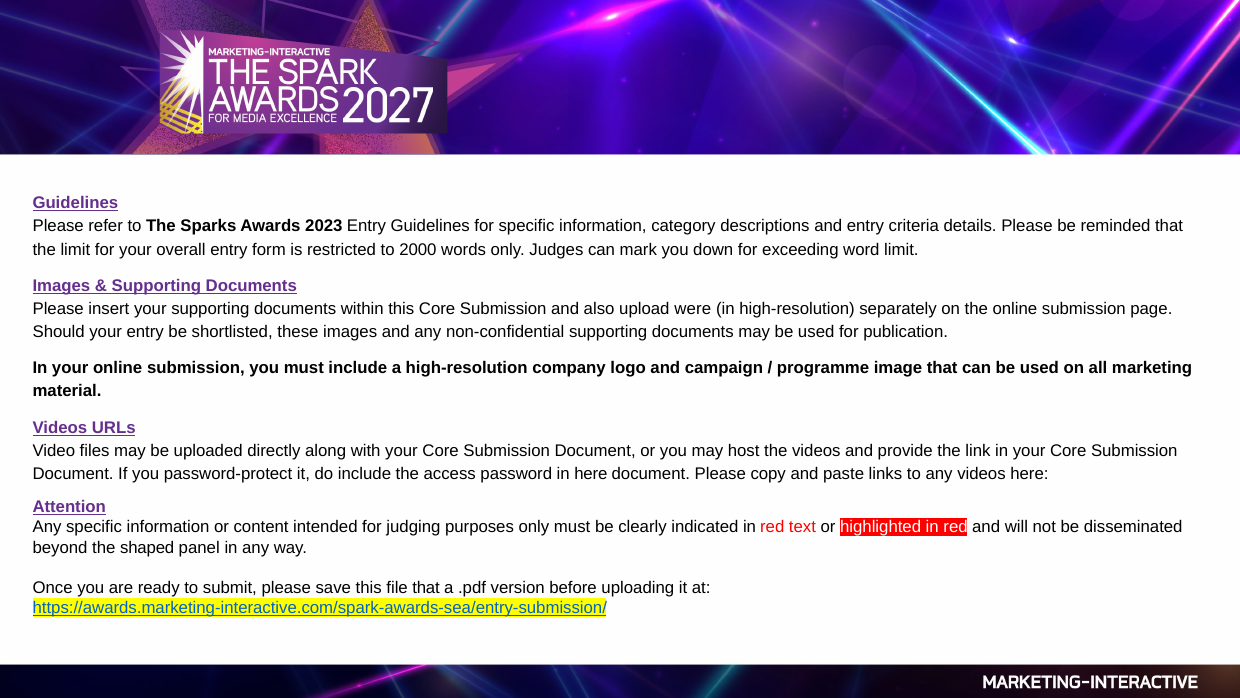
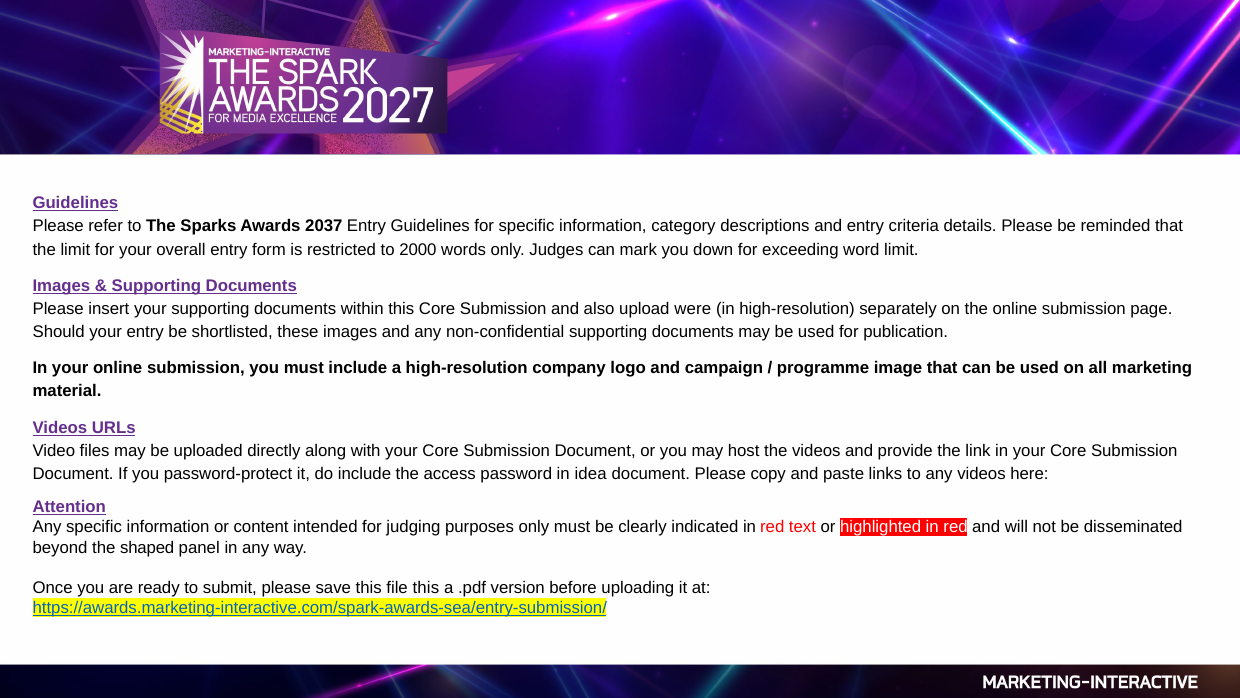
2023: 2023 -> 2037
in here: here -> idea
file that: that -> this
